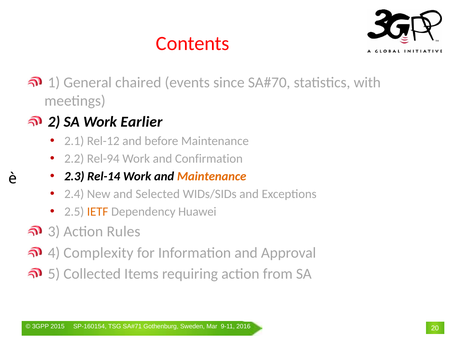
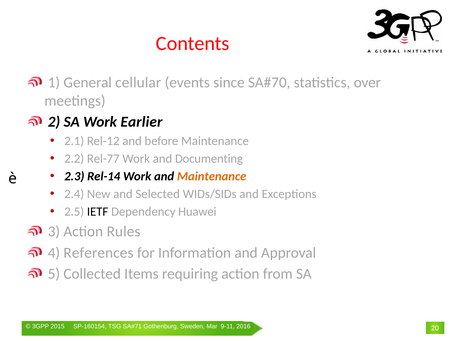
chaired: chaired -> cellular
with: with -> over
Rel-94: Rel-94 -> Rel-77
Confirmation: Confirmation -> Documenting
IETF colour: orange -> black
Complexity: Complexity -> References
